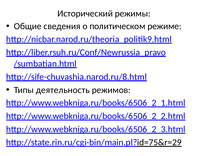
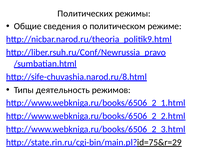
Исторический: Исторический -> Политических
